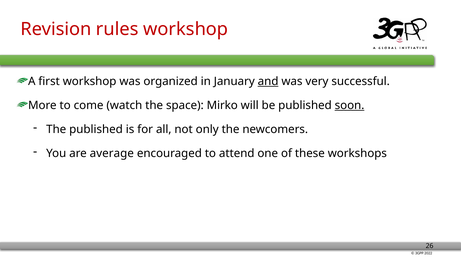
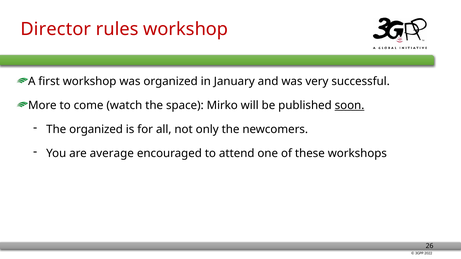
Revision: Revision -> Director
and underline: present -> none
The published: published -> organized
